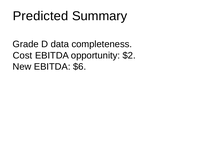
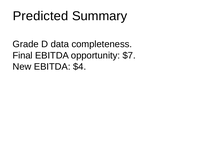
Cost: Cost -> Final
$2: $2 -> $7
$6: $6 -> $4
